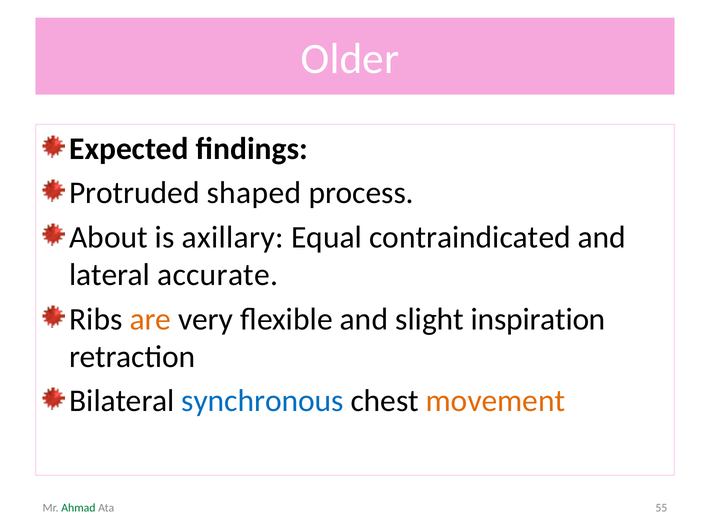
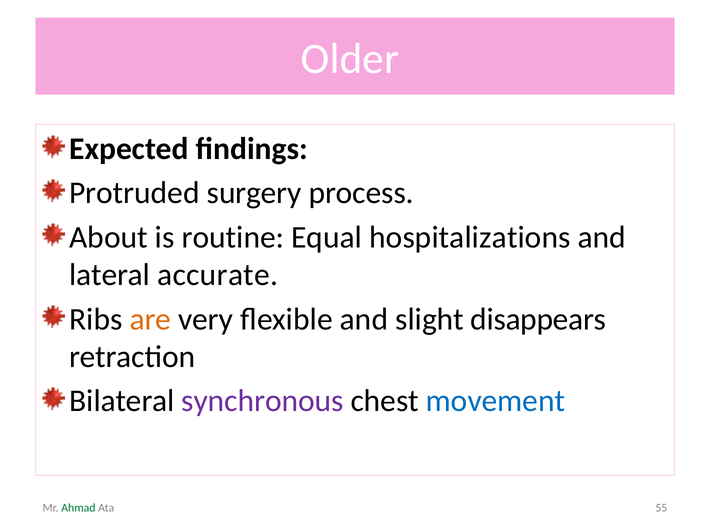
shaped: shaped -> surgery
axillary: axillary -> routine
contraindicated: contraindicated -> hospitalizations
inspiration: inspiration -> disappears
synchronous colour: blue -> purple
movement colour: orange -> blue
